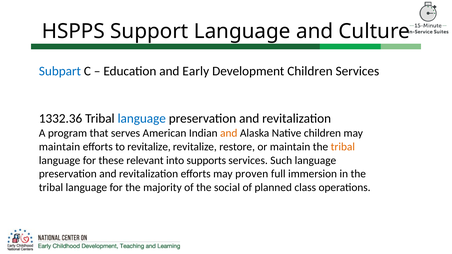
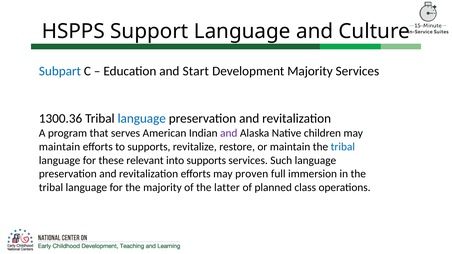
Early: Early -> Start
Development Children: Children -> Majority
1332.36: 1332.36 -> 1300.36
and at (229, 133) colour: orange -> purple
to revitalize: revitalize -> supports
tribal at (343, 147) colour: orange -> blue
social: social -> latter
